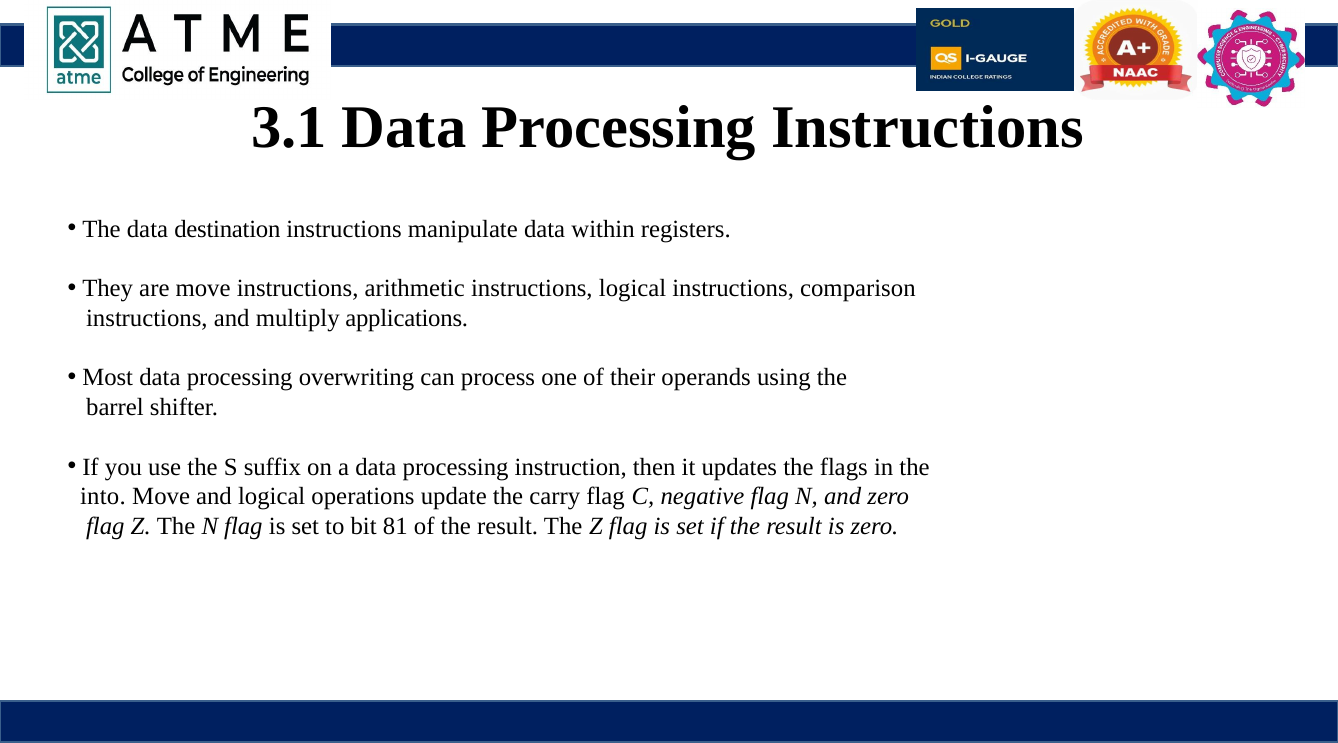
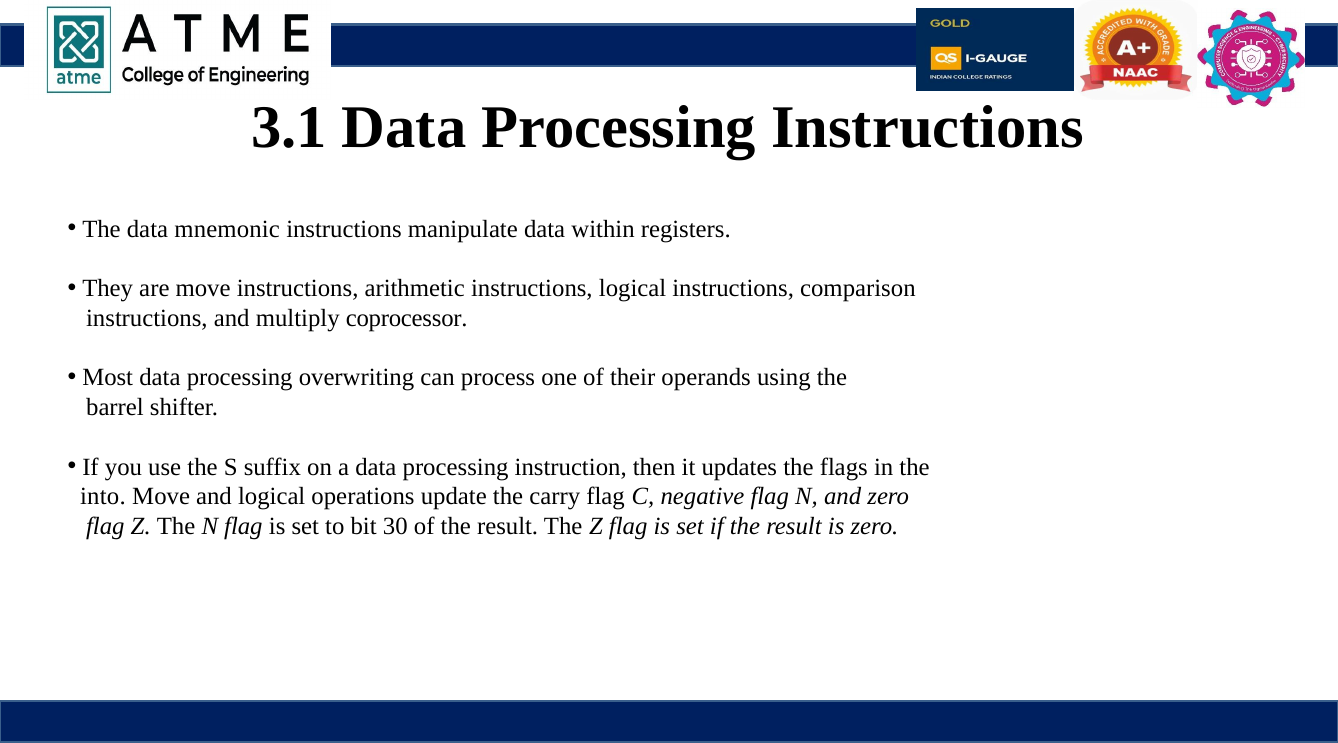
destination: destination -> mnemonic
applications: applications -> coprocessor
81: 81 -> 30
